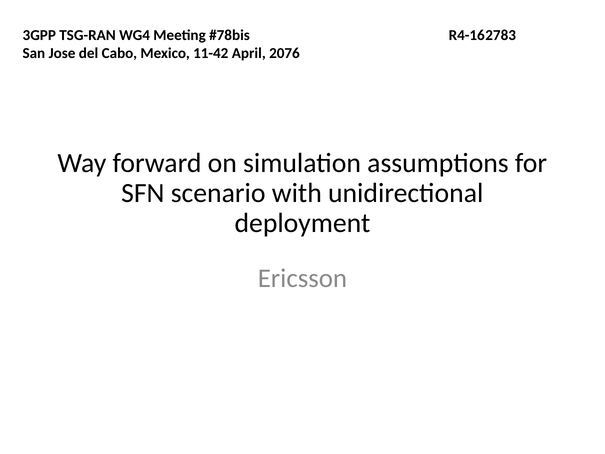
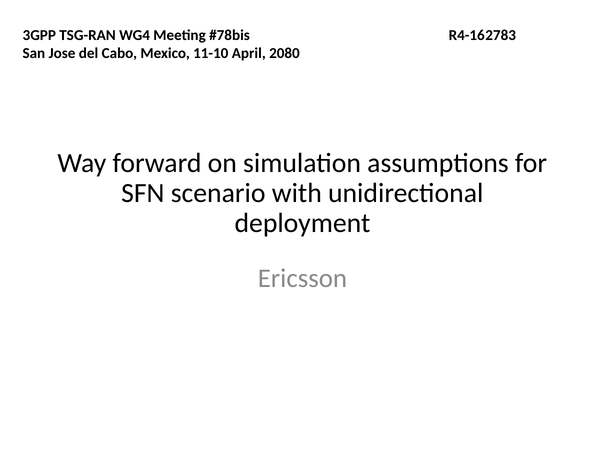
11-42: 11-42 -> 11-10
2076: 2076 -> 2080
